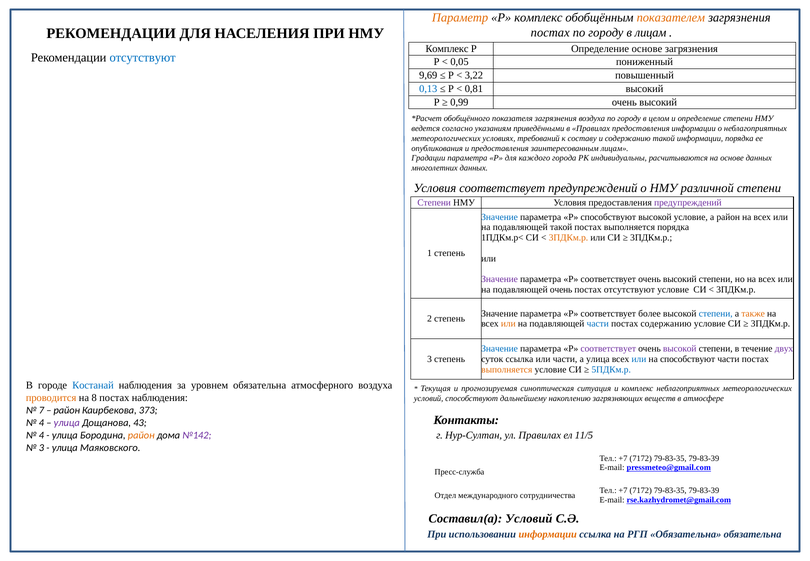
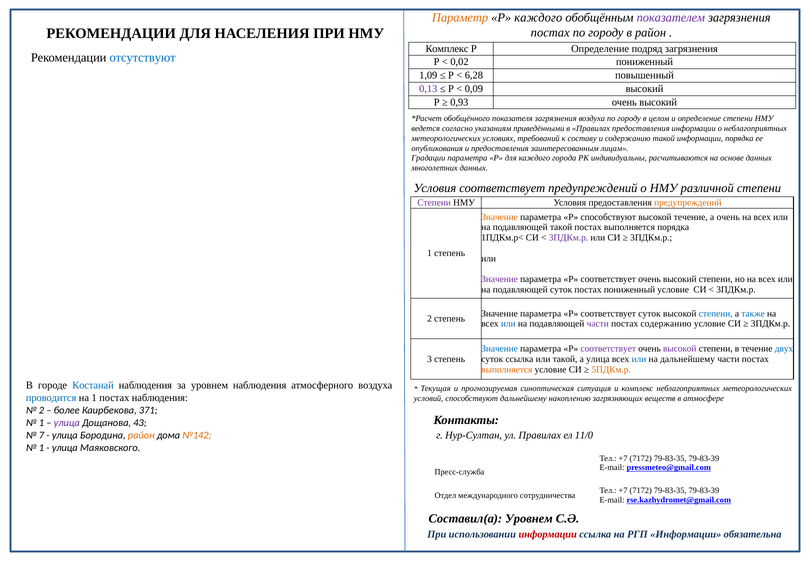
Р комплекс: комплекс -> каждого
показателем colour: orange -> purple
в лицам: лицам -> район
Определение основе: основе -> подряд
0,05: 0,05 -> 0,02
9,69: 9,69 -> 1,09
3,22: 3,22 -> 6,28
0,13 colour: blue -> purple
0,81: 0,81 -> 0,09
0,99: 0,99 -> 0,93
предупреждений at (688, 203) colour: purple -> orange
Значение at (500, 217) colour: blue -> orange
высокой условие: условие -> течение
а район: район -> очень
3ПДКм.р at (568, 238) colour: orange -> purple
подавляющей очень: очень -> суток
постах отсутствуют: отсутствуют -> пониженный
соответствует более: более -> суток
также colour: orange -> blue
или at (508, 324) colour: orange -> blue
части at (598, 324) colour: blue -> purple
двух colour: purple -> blue
или части: части -> такой
на способствуют: способствуют -> дальнейшему
5ПДКм.р colour: blue -> orange
уровнем обязательна: обязательна -> наблюдения
проводится colour: orange -> blue
на 8: 8 -> 1
7 at (41, 410): 7 -> 2
район at (67, 410): район -> более
373: 373 -> 371
4 at (41, 423): 4 -> 1
11/5: 11/5 -> 11/0
4 at (41, 435): 4 -> 7
№142 colour: purple -> orange
3 at (41, 448): 3 -> 1
Составил(а Условий: Условий -> Уровнем
информации at (548, 534) colour: orange -> red
РГП Обязательна: Обязательна -> Информации
